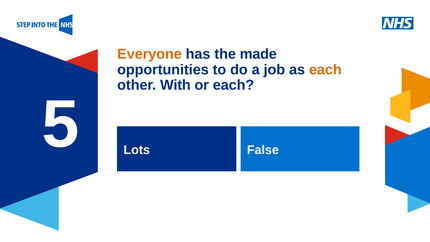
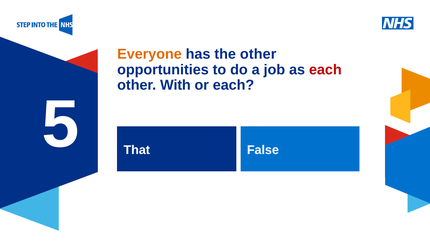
the made: made -> other
each at (325, 70) colour: orange -> red
Lots: Lots -> That
